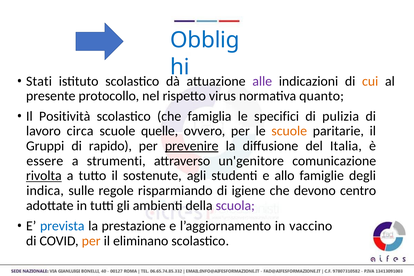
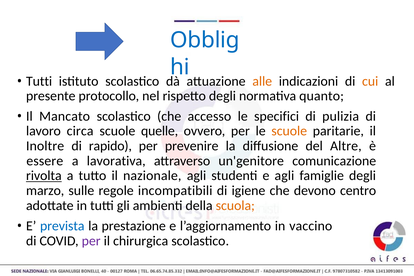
Stati at (39, 81): Stati -> Tutti
alle colour: purple -> orange
rispetto virus: virus -> degli
Positività: Positività -> Mancato
famiglia: famiglia -> accesso
Gruppi: Gruppi -> Inoltre
prevenire underline: present -> none
Italia: Italia -> Altre
strumenti: strumenti -> lavorativa
sostenute: sostenute -> nazionale
e allo: allo -> agli
indica: indica -> marzo
risparmiando: risparmiando -> incompatibili
scuola colour: purple -> orange
per at (91, 241) colour: orange -> purple
eliminano: eliminano -> chirurgica
